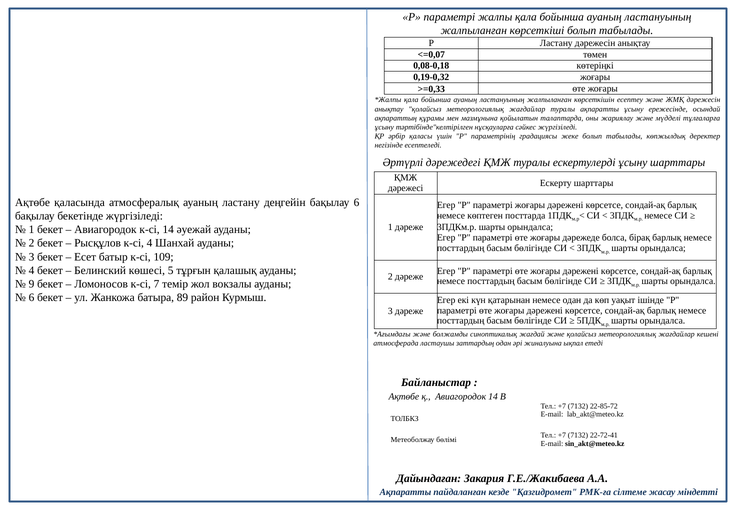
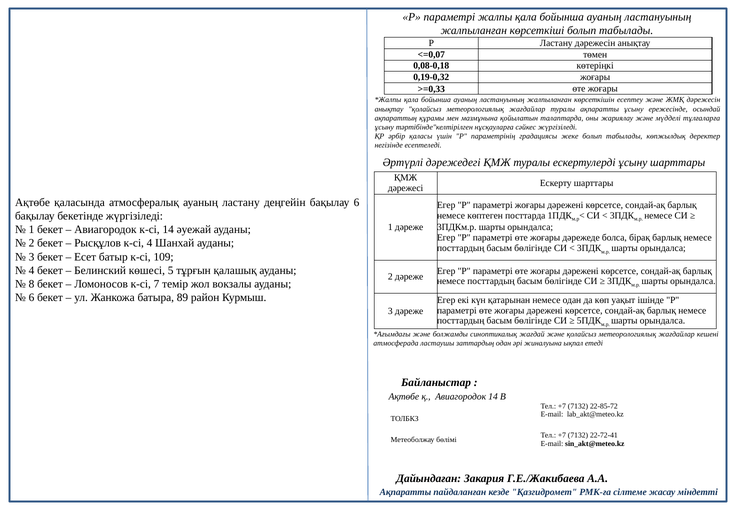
9: 9 -> 8
